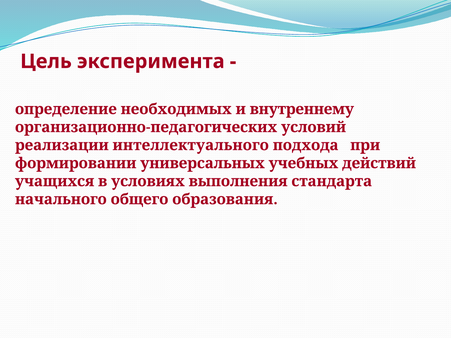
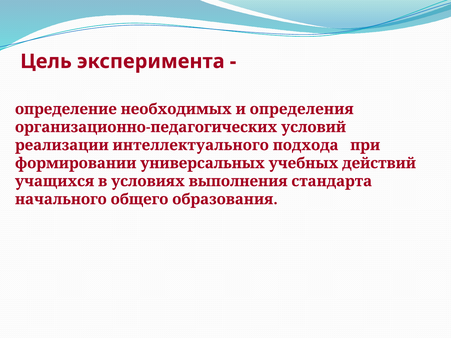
внутреннему: внутреннему -> определения
